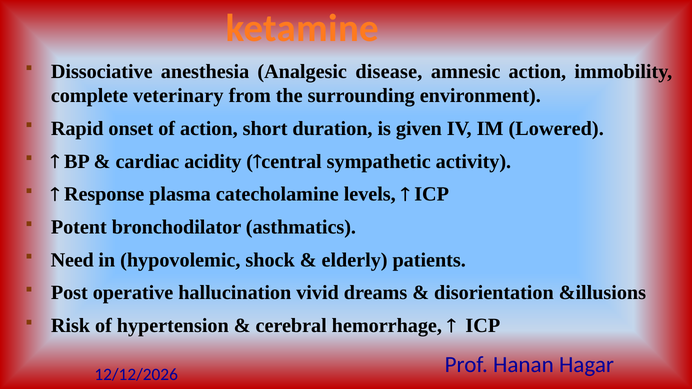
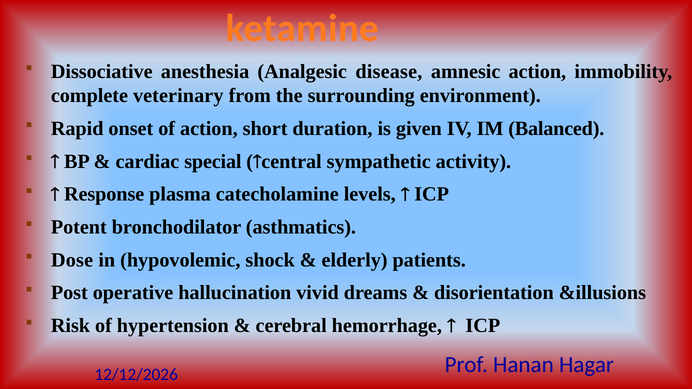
Lowered: Lowered -> Balanced
acidity: acidity -> special
Need: Need -> Dose
